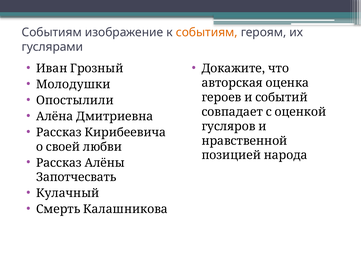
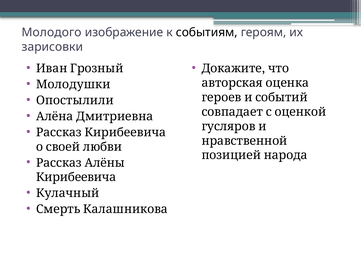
Событиям at (52, 32): Событиям -> Молодого
событиям at (207, 32) colour: orange -> black
гуслярами: гуслярами -> зарисовки
Запотчесвать: Запотчесвать -> Кирибеевича
